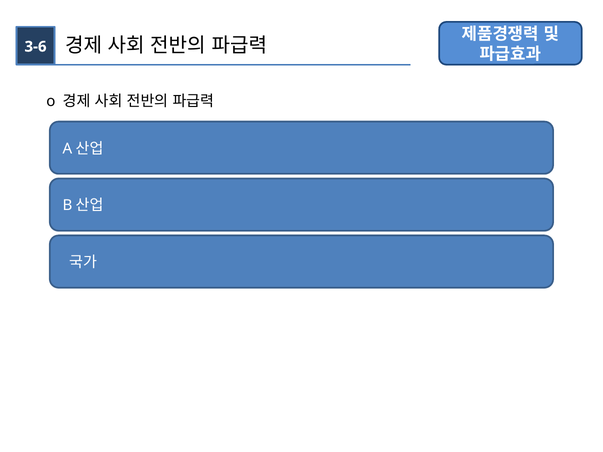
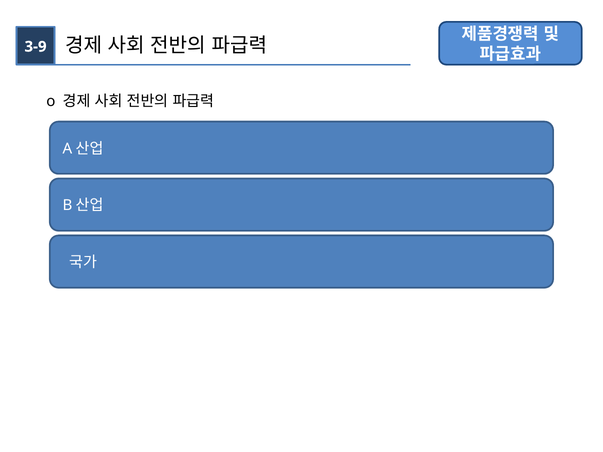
3-6: 3-6 -> 3-9
